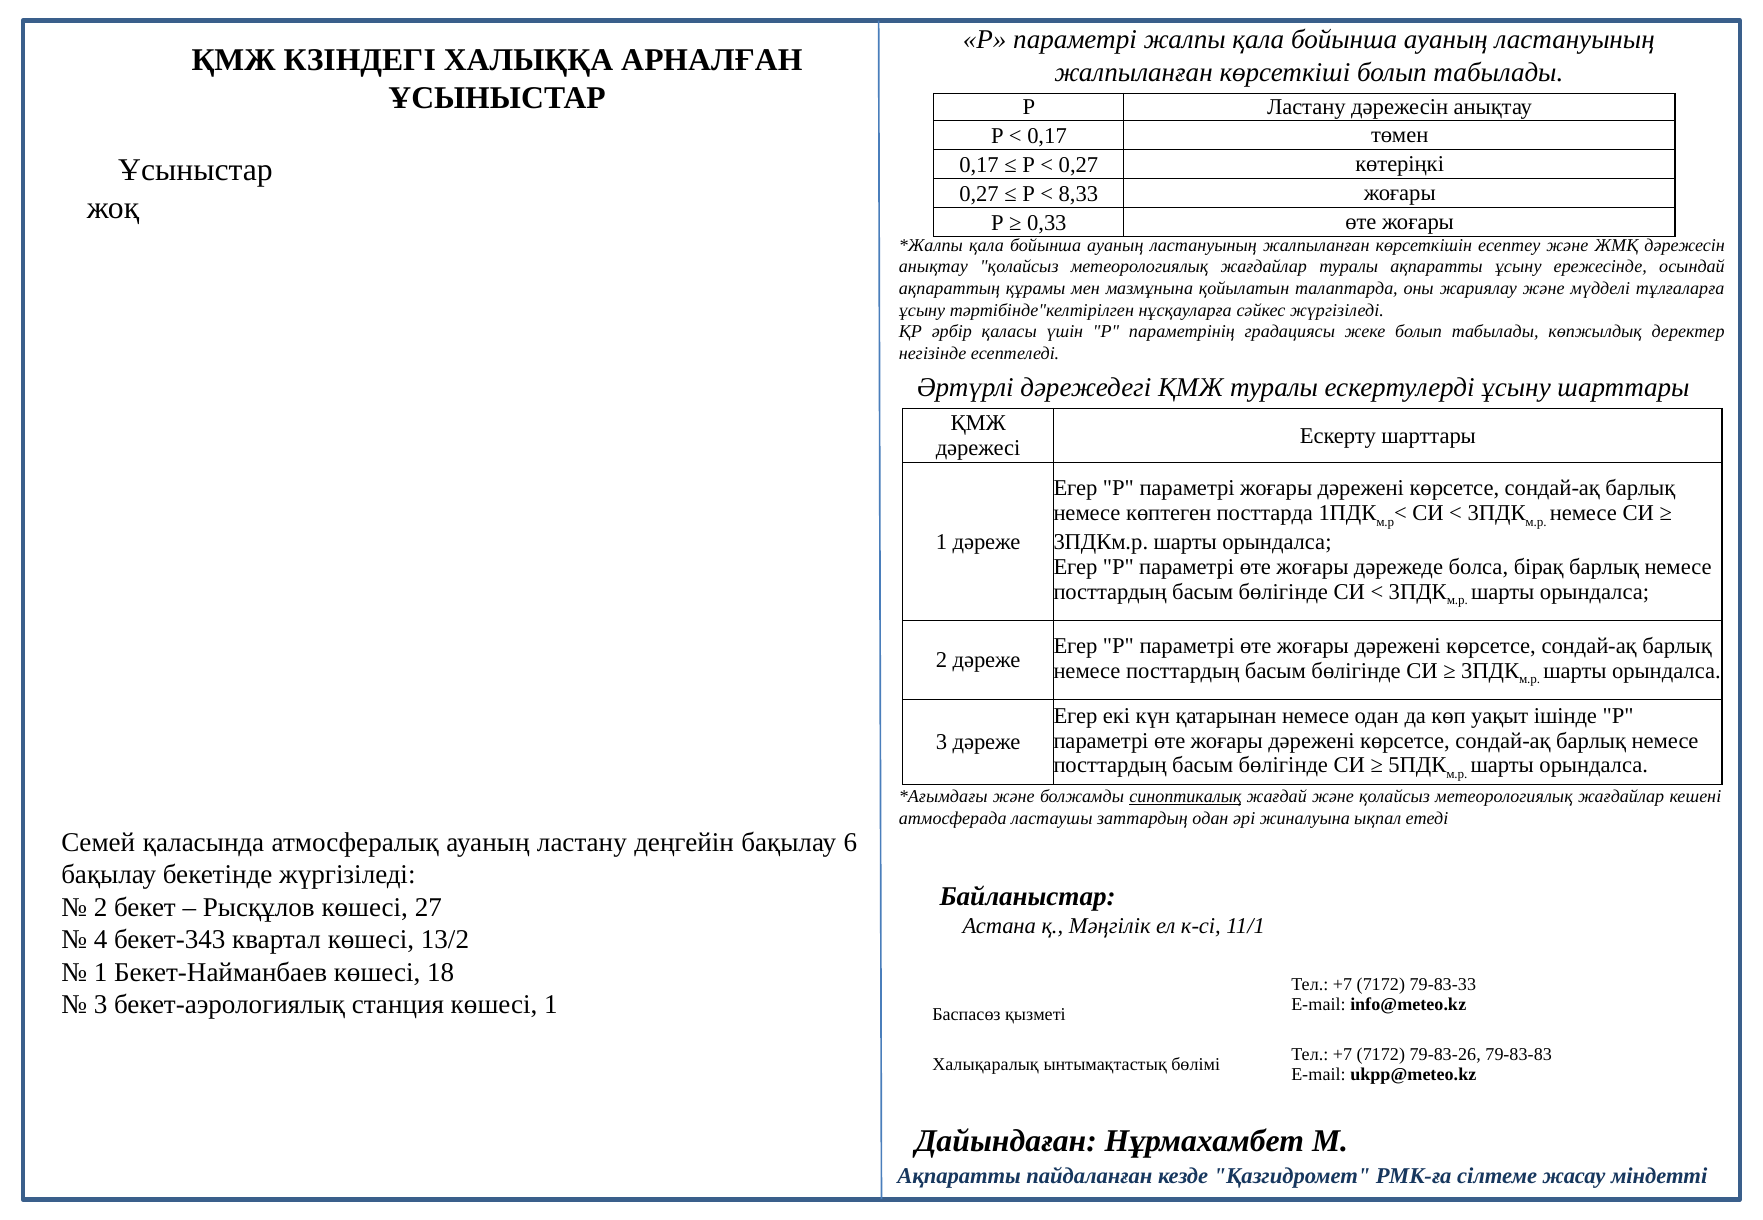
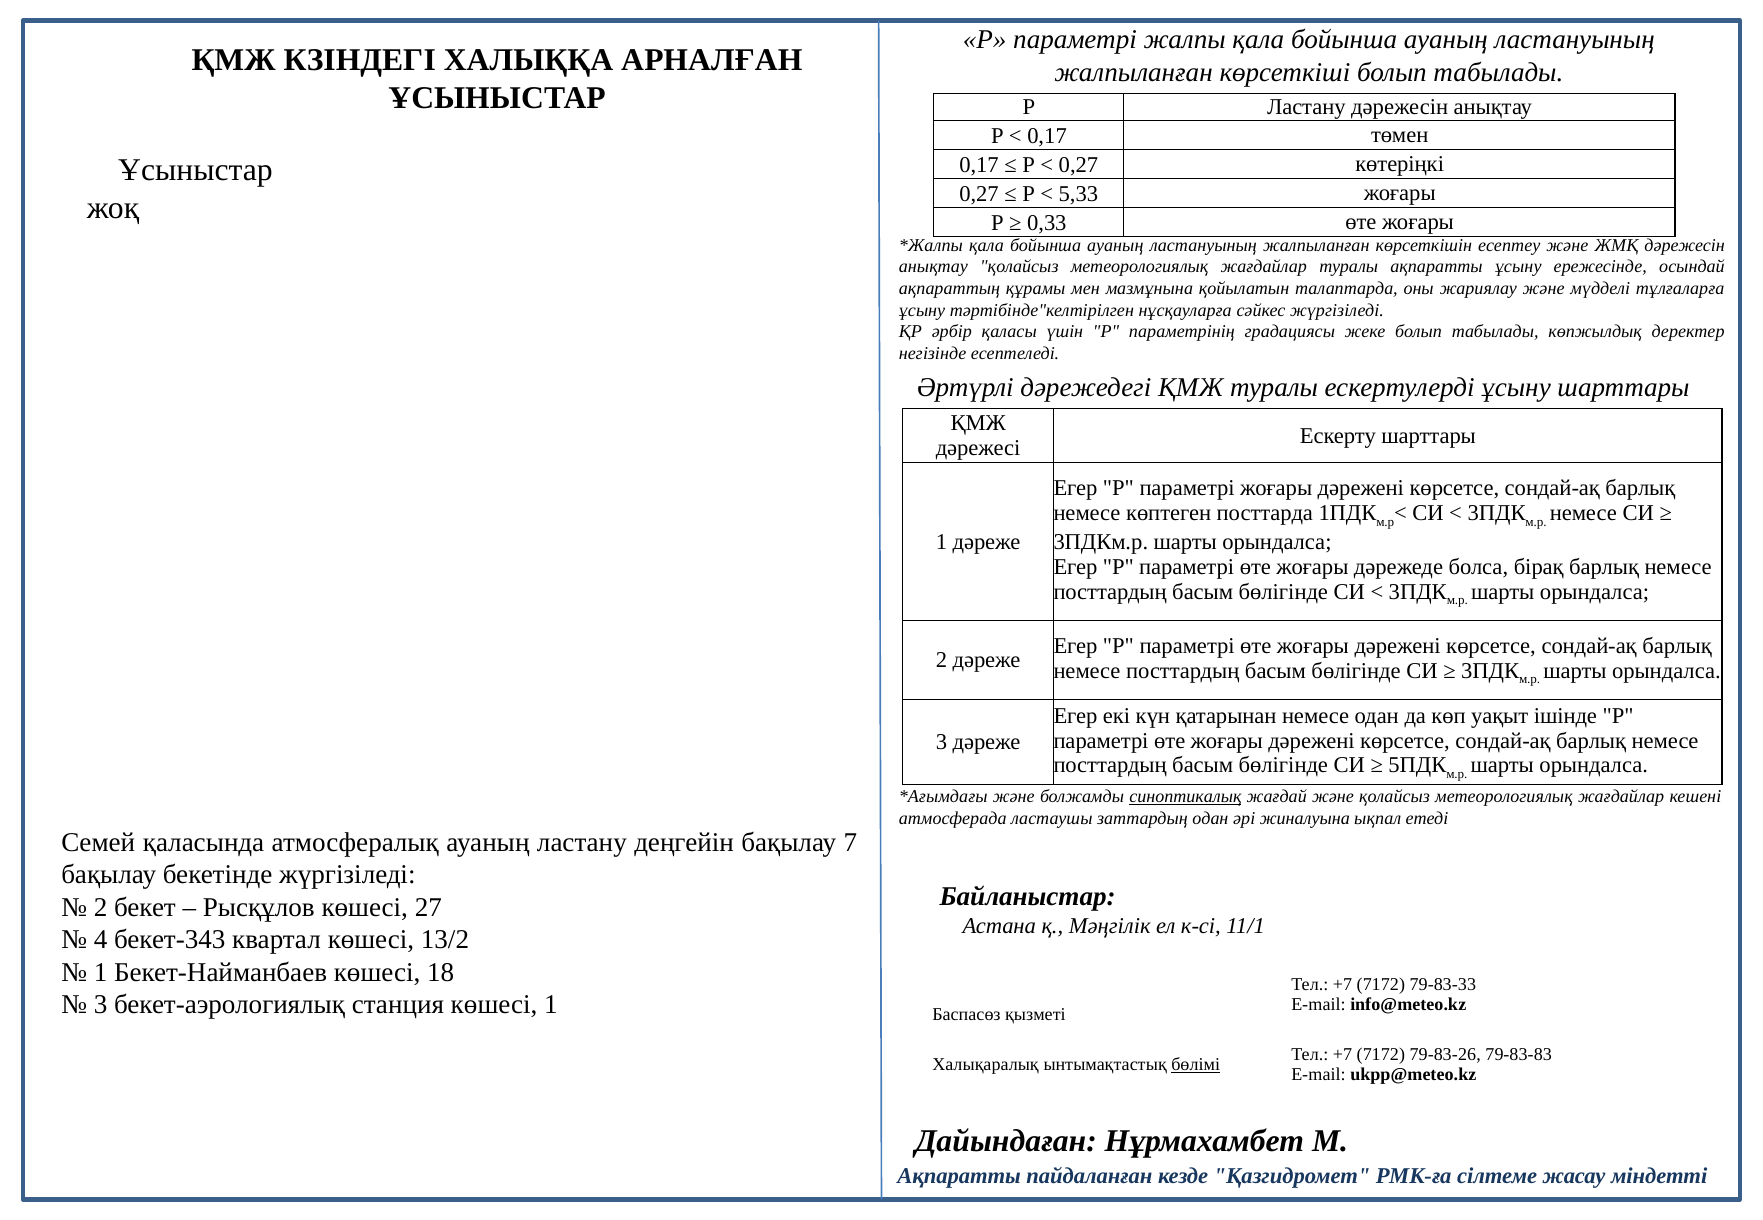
8,33: 8,33 -> 5,33
6: 6 -> 7
бөлімі underline: none -> present
